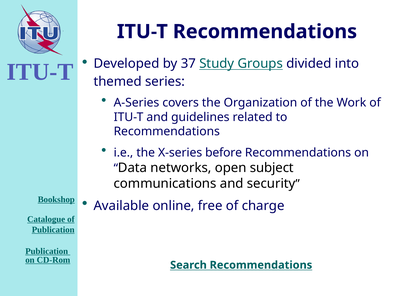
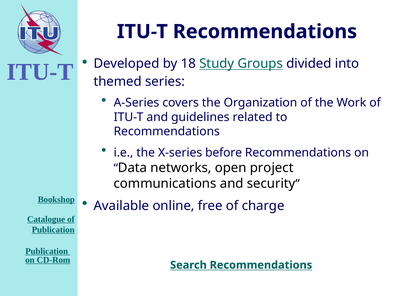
37: 37 -> 18
subject: subject -> project
